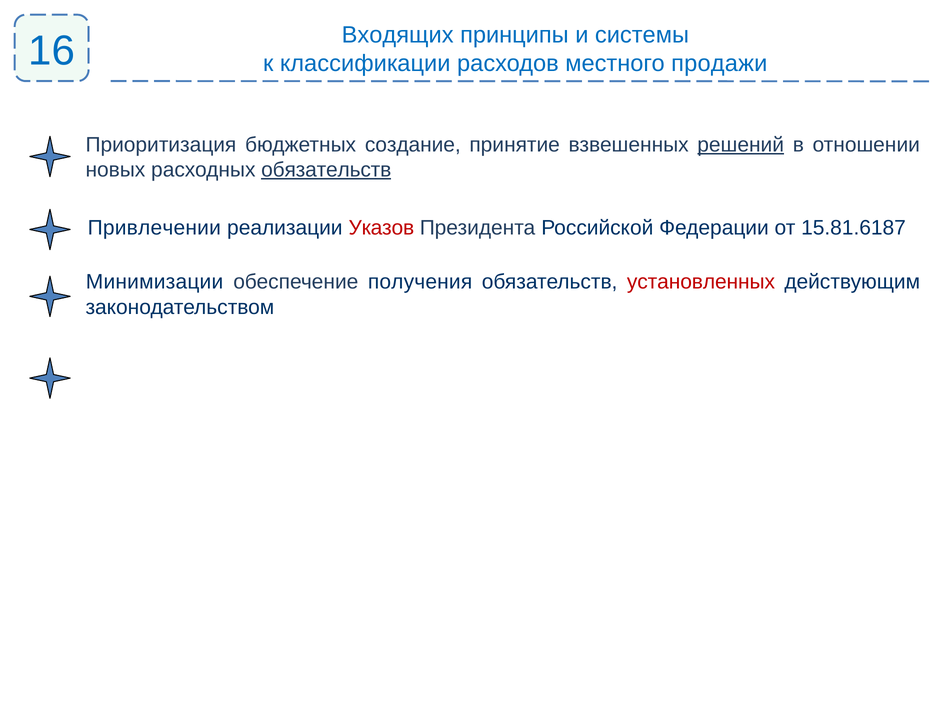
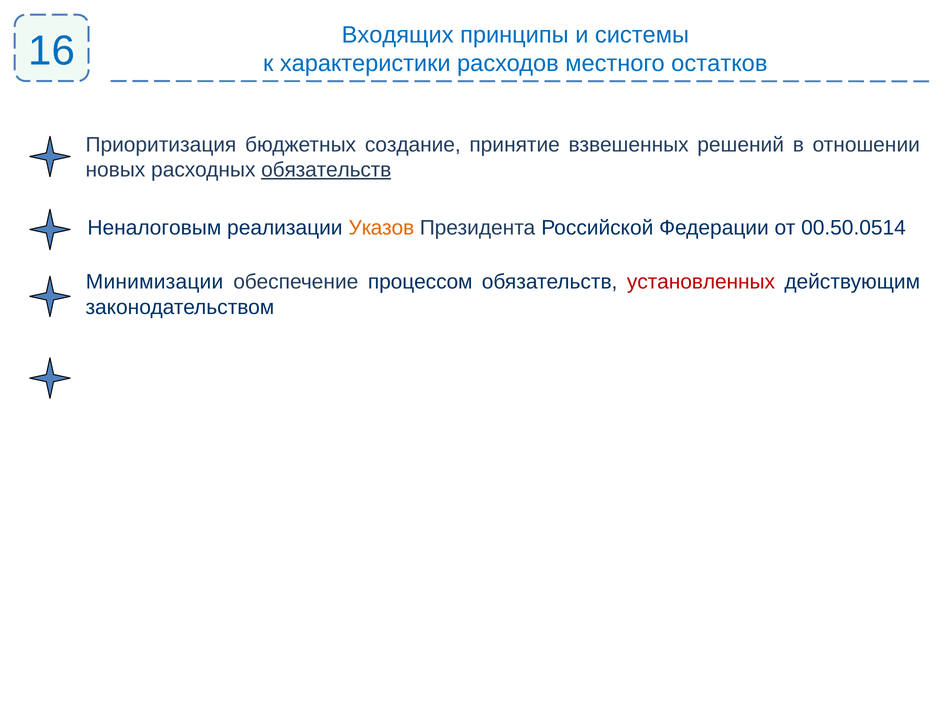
классификации: классификации -> характеристики
продажи: продажи -> остатков
решений underline: present -> none
Привлечении: Привлечении -> Неналоговым
Указов colour: red -> orange
15.81.6187: 15.81.6187 -> 00.50.0514
получения: получения -> процессом
